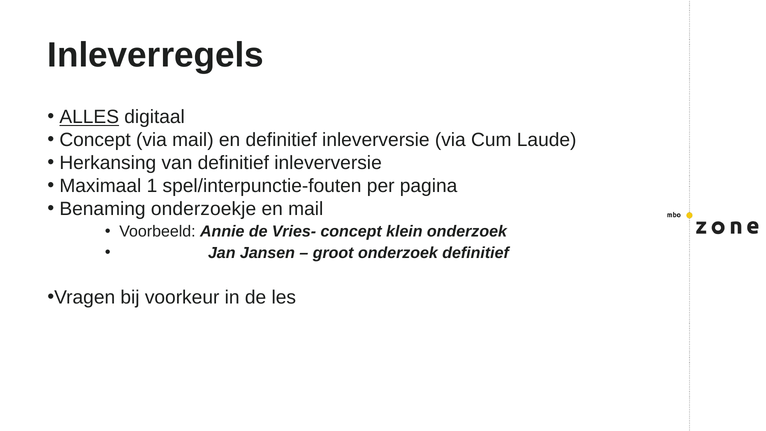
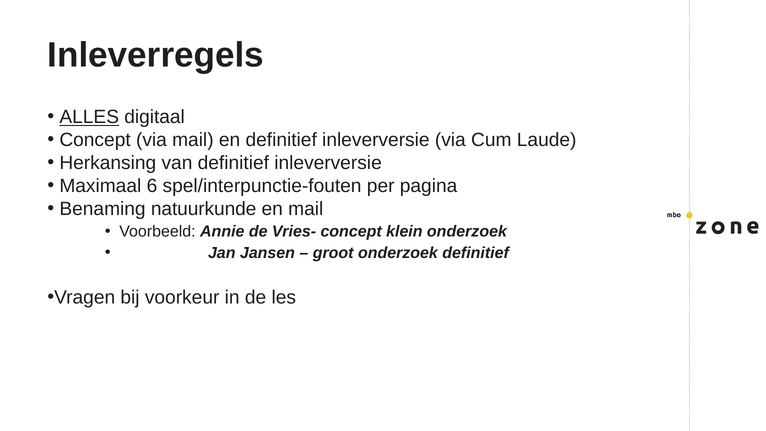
1: 1 -> 6
onderzoekje: onderzoekje -> natuurkunde
